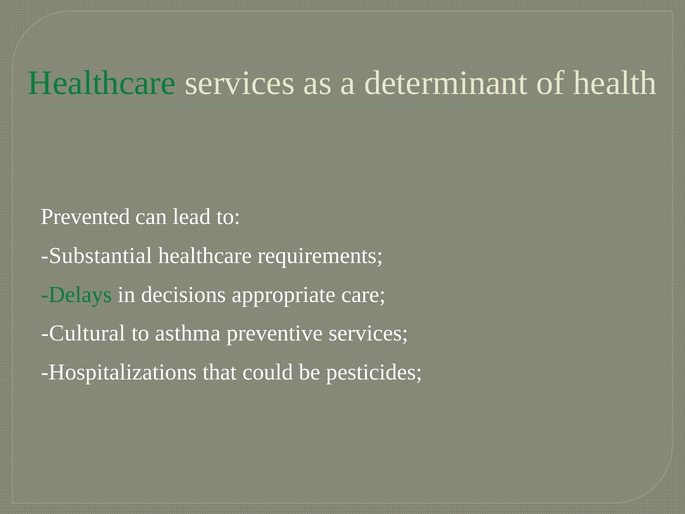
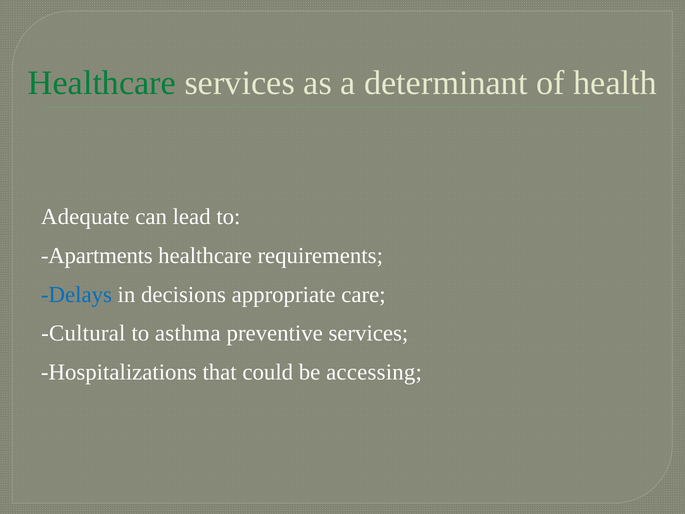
Prevented: Prevented -> Adequate
Substantial: Substantial -> Apartments
Delays colour: green -> blue
pesticides: pesticides -> accessing
